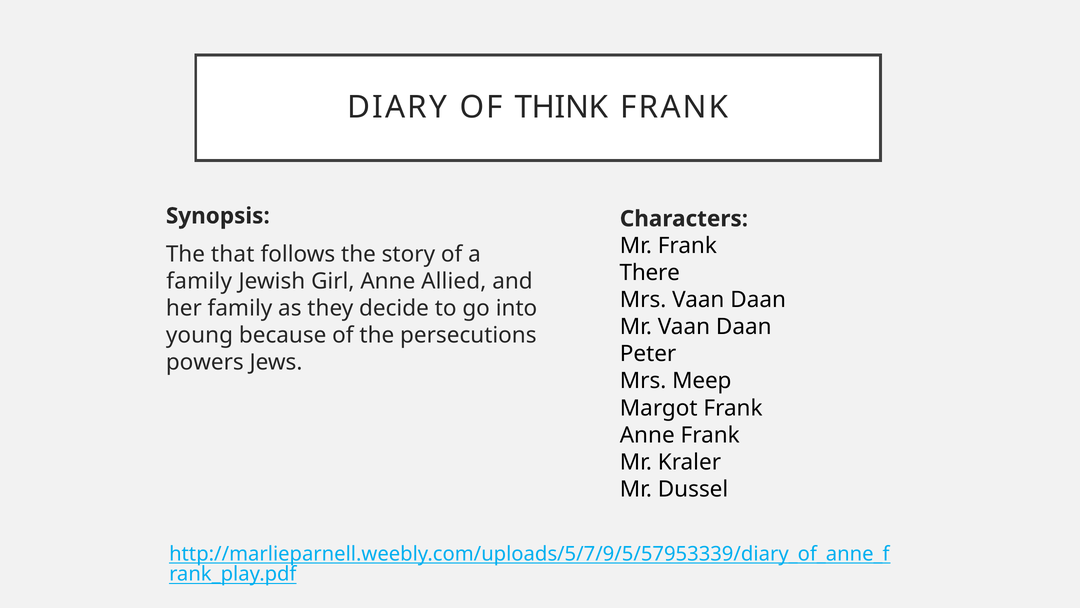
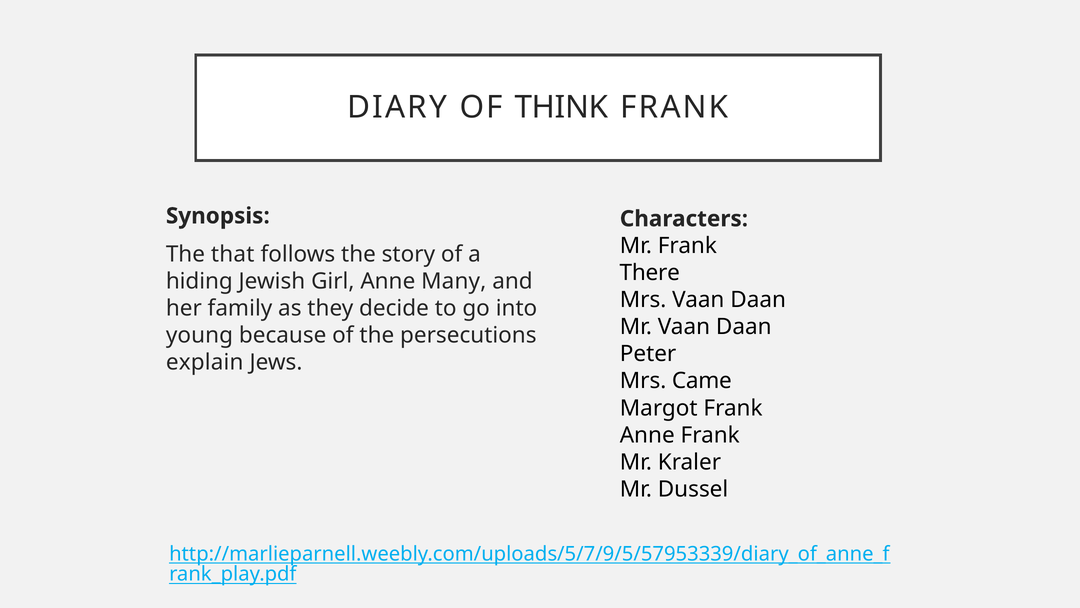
family at (199, 281): family -> hiding
Allied: Allied -> Many
powers: powers -> explain
Meep: Meep -> Came
